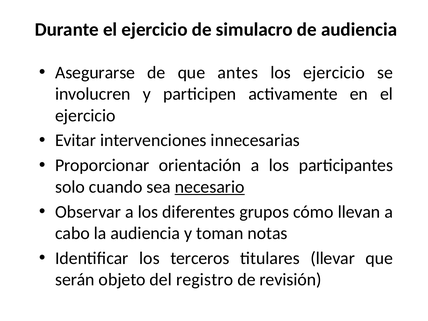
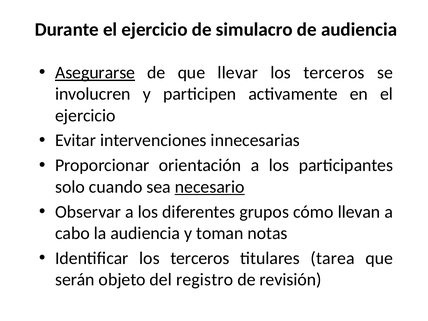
Asegurarse underline: none -> present
antes: antes -> llevar
ejercicio at (334, 73): ejercicio -> terceros
llevar: llevar -> tarea
